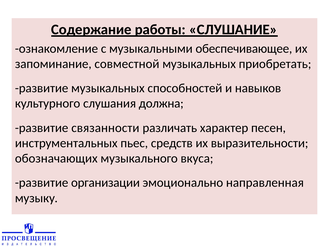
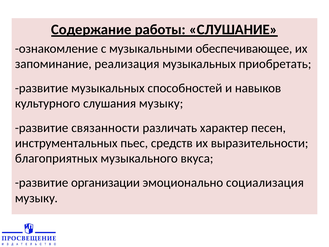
совместной: совместной -> реализация
слушания должна: должна -> музыку
обозначающих: обозначающих -> благоприятных
направленная: направленная -> социализация
